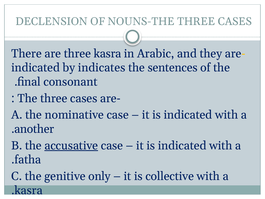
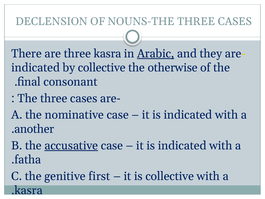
Arabic underline: none -> present
by indicates: indicates -> collective
sentences: sentences -> otherwise
only: only -> first
